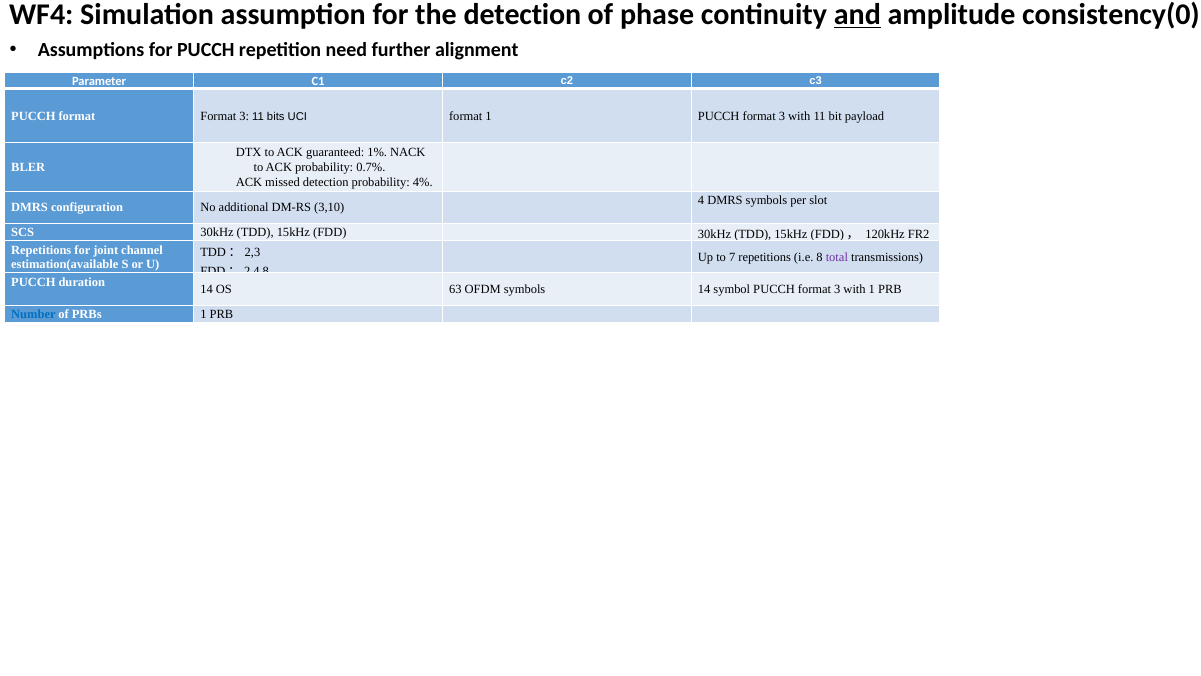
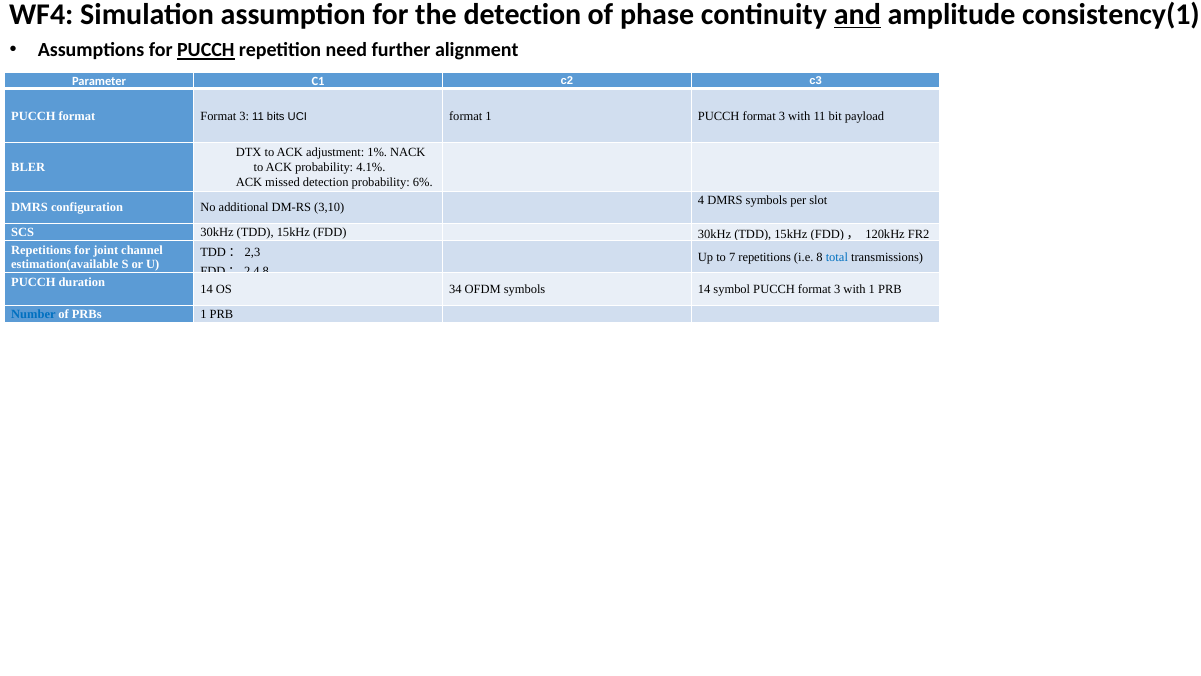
consistency(0: consistency(0 -> consistency(1
PUCCH at (206, 50) underline: none -> present
guaranteed: guaranteed -> adjustment
0.7%: 0.7% -> 4.1%
4%: 4% -> 6%
total colour: purple -> blue
63: 63 -> 34
